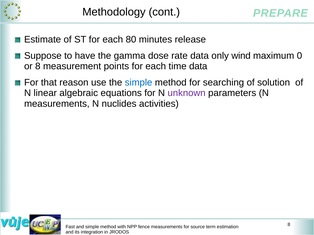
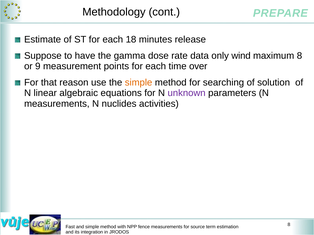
80: 80 -> 18
maximum 0: 0 -> 8
or 8: 8 -> 9
time data: data -> over
simple at (139, 83) colour: blue -> orange
